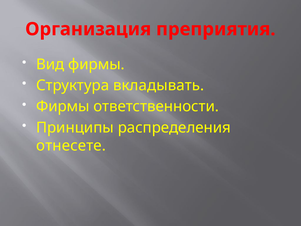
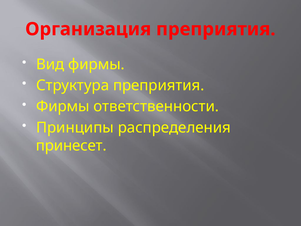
Структура вкладывать: вкладывать -> преприятия
отнесете: отнесете -> принесет
